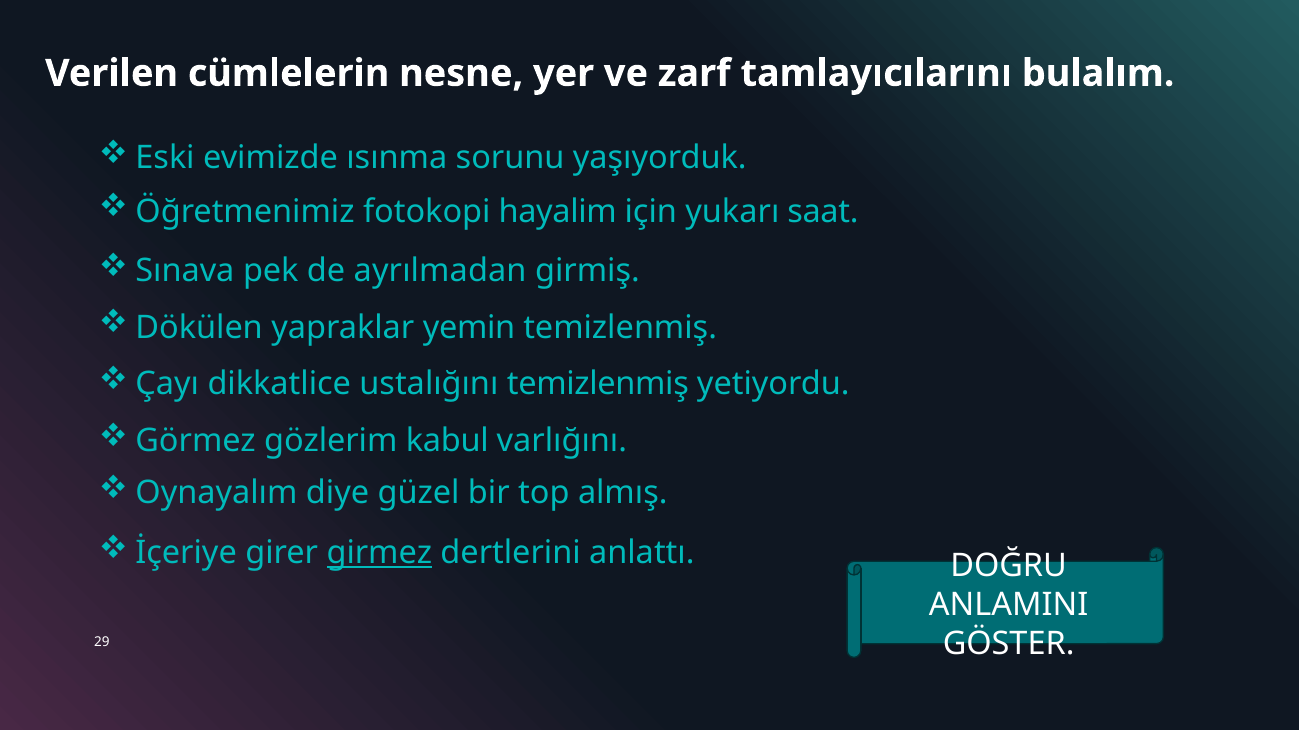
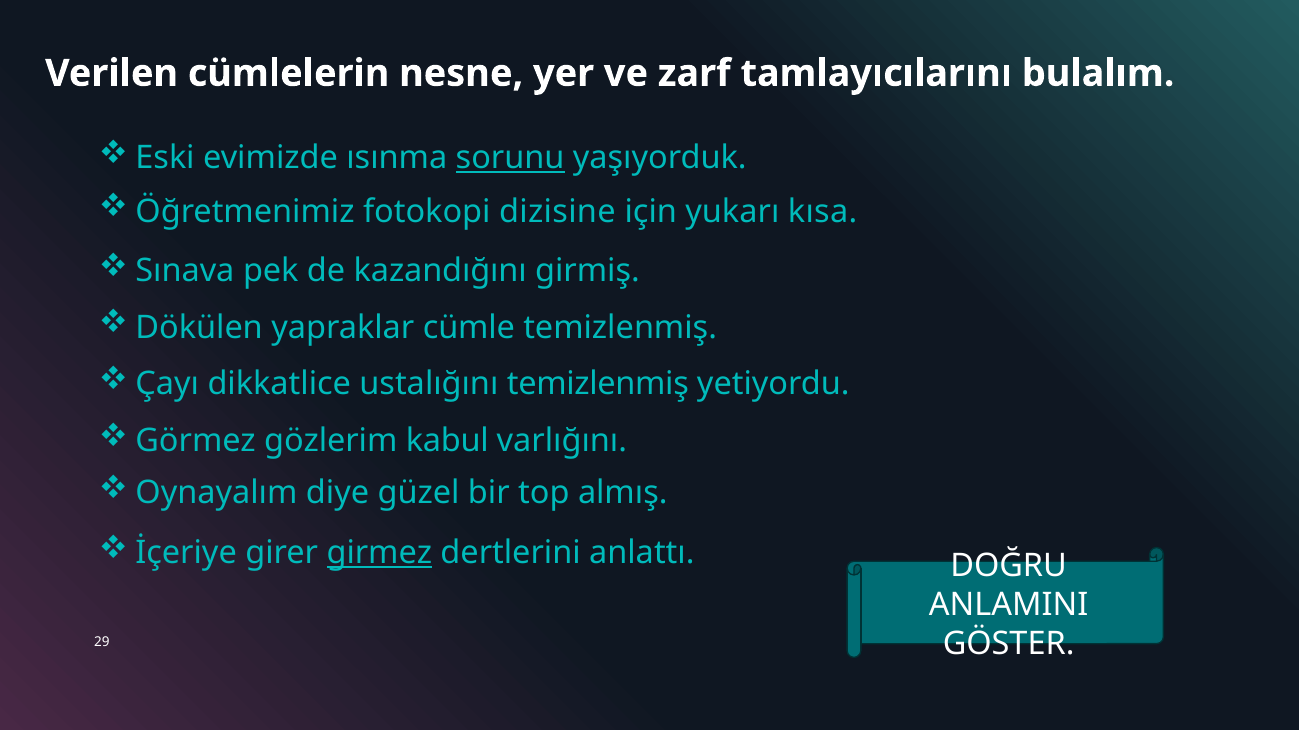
sorunu underline: none -> present
hayalim: hayalim -> dizisine
saat: saat -> kısa
ayrılmadan: ayrılmadan -> kazandığını
yemin: yemin -> cümle
